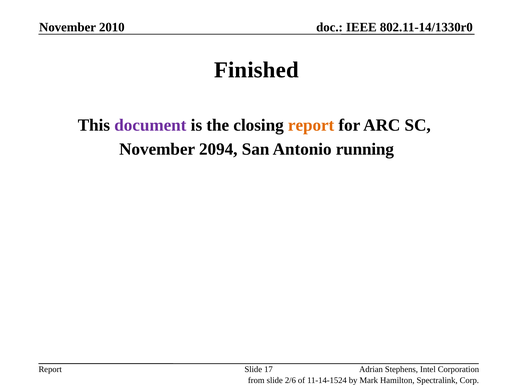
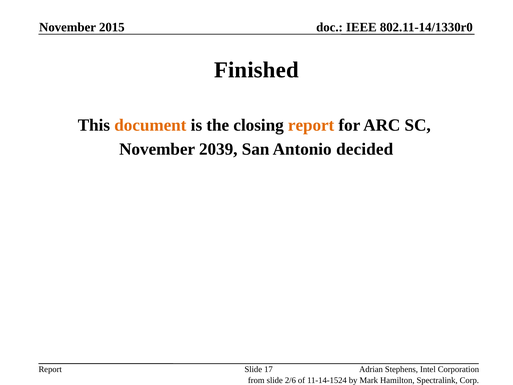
2010: 2010 -> 2015
document colour: purple -> orange
2094: 2094 -> 2039
running: running -> decided
